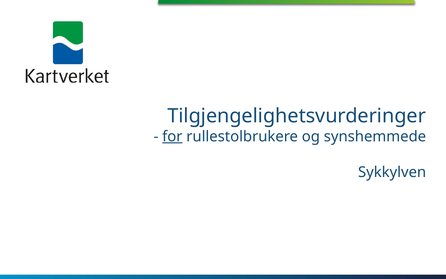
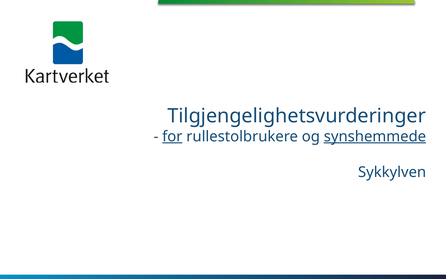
synshemmede underline: none -> present
